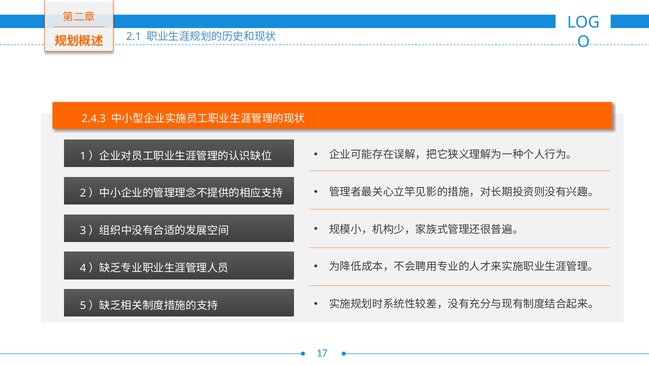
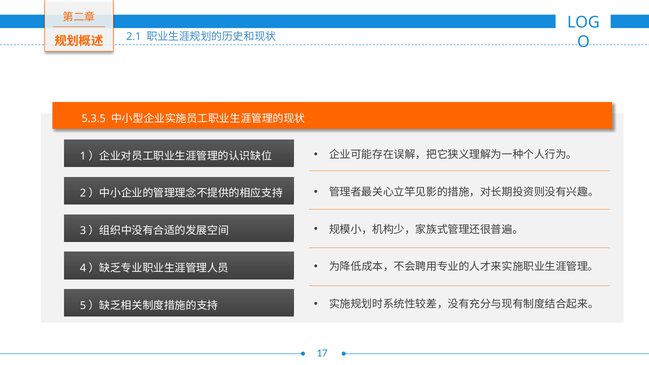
2.4.3: 2.4.3 -> 5.3.5
